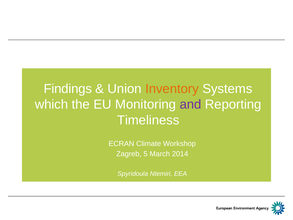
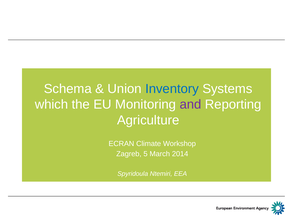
Findings: Findings -> Schema
Inventory colour: orange -> blue
Timeliness: Timeliness -> Agriculture
